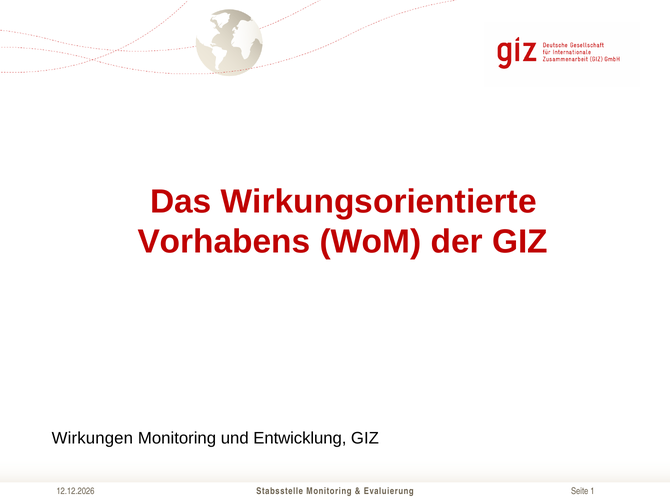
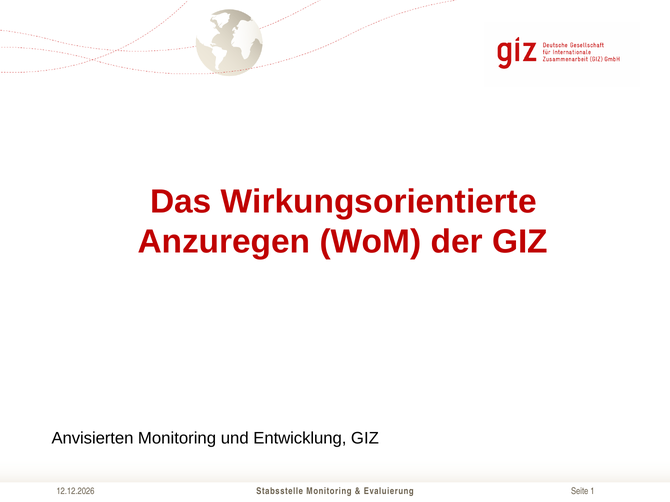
Vorhabens: Vorhabens -> Anzuregen
Wirkungen: Wirkungen -> Anvisierten
